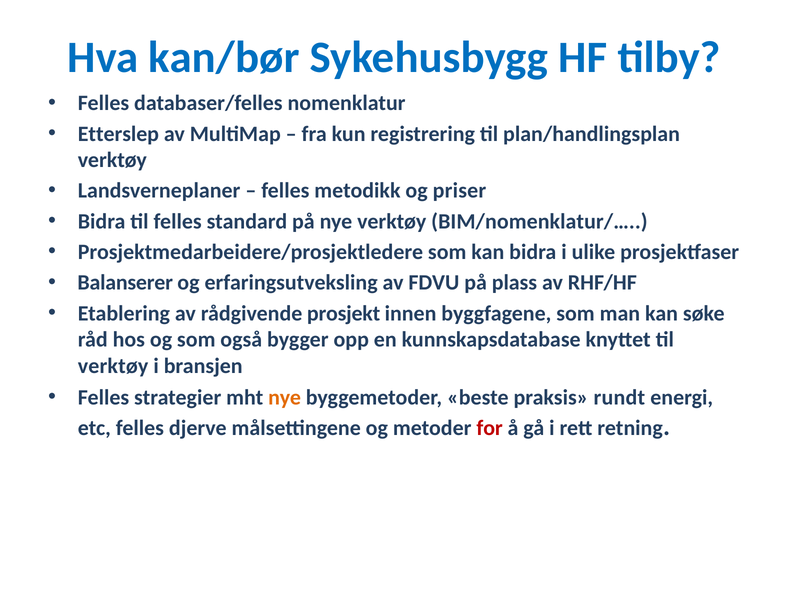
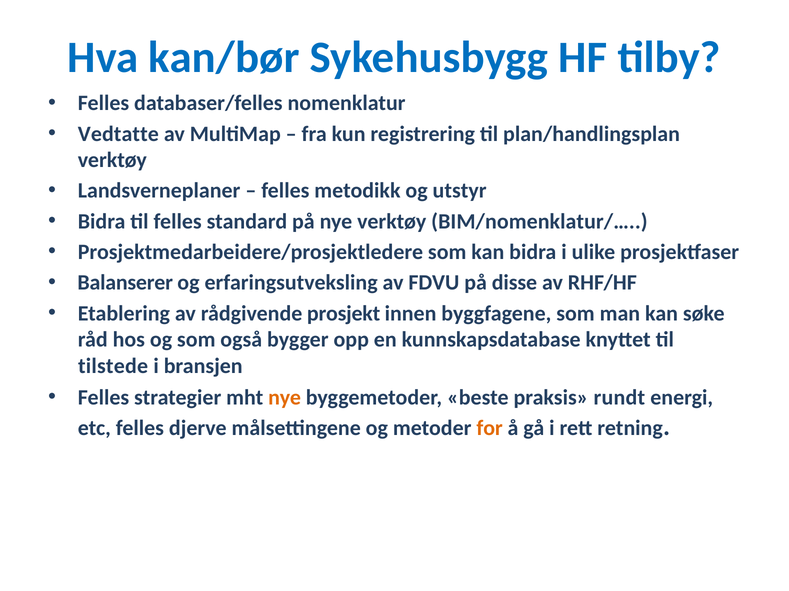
Etterslep: Etterslep -> Vedtatte
priser: priser -> utstyr
plass: plass -> disse
verktøy at (113, 366): verktøy -> tilstede
for colour: red -> orange
